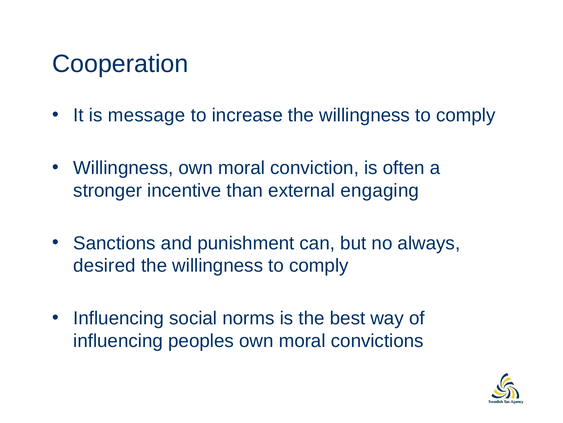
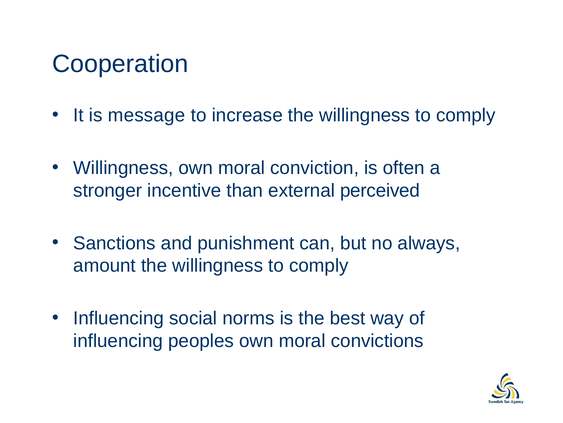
engaging: engaging -> perceived
desired: desired -> amount
